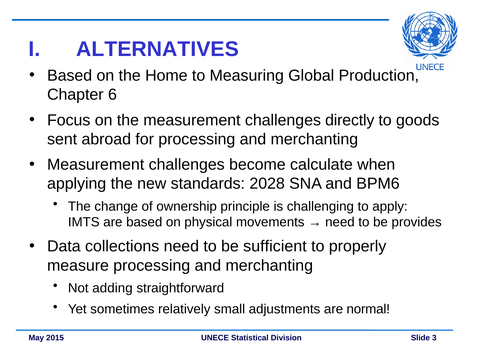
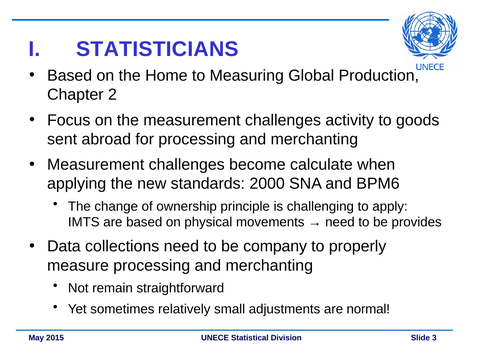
ALTERNATIVES: ALTERNATIVES -> STATISTICIANS
6: 6 -> 2
directly: directly -> activity
2028: 2028 -> 2000
sufficient: sufficient -> company
adding: adding -> remain
